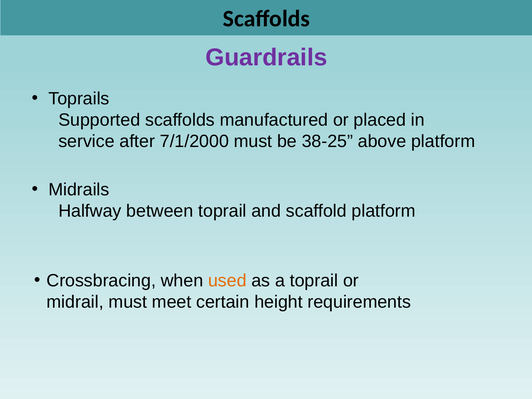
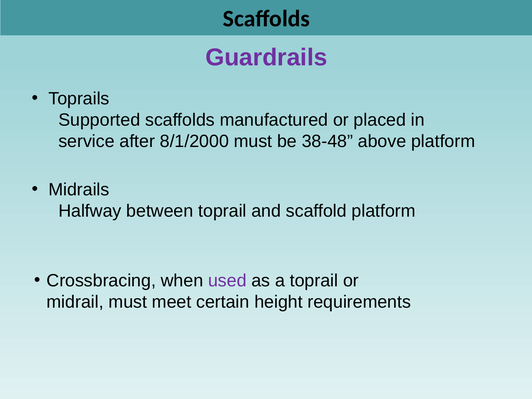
7/1/2000: 7/1/2000 -> 8/1/2000
38-25: 38-25 -> 38-48
used colour: orange -> purple
